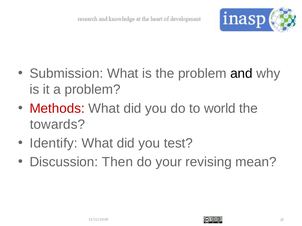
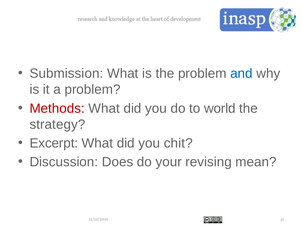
and colour: black -> blue
towards: towards -> strategy
Identify: Identify -> Excerpt
test: test -> chit
Then: Then -> Does
